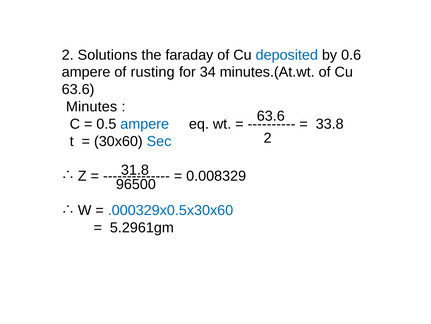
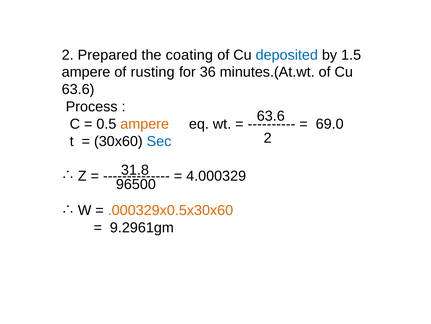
Solutions: Solutions -> Prepared
faraday: faraday -> coating
0.6: 0.6 -> 1.5
34: 34 -> 36
Minutes: Minutes -> Process
ampere at (145, 124) colour: blue -> orange
33.8: 33.8 -> 69.0
0.008329: 0.008329 -> 4.000329
.000329x0.5x30x60 colour: blue -> orange
5.2961gm: 5.2961gm -> 9.2961gm
